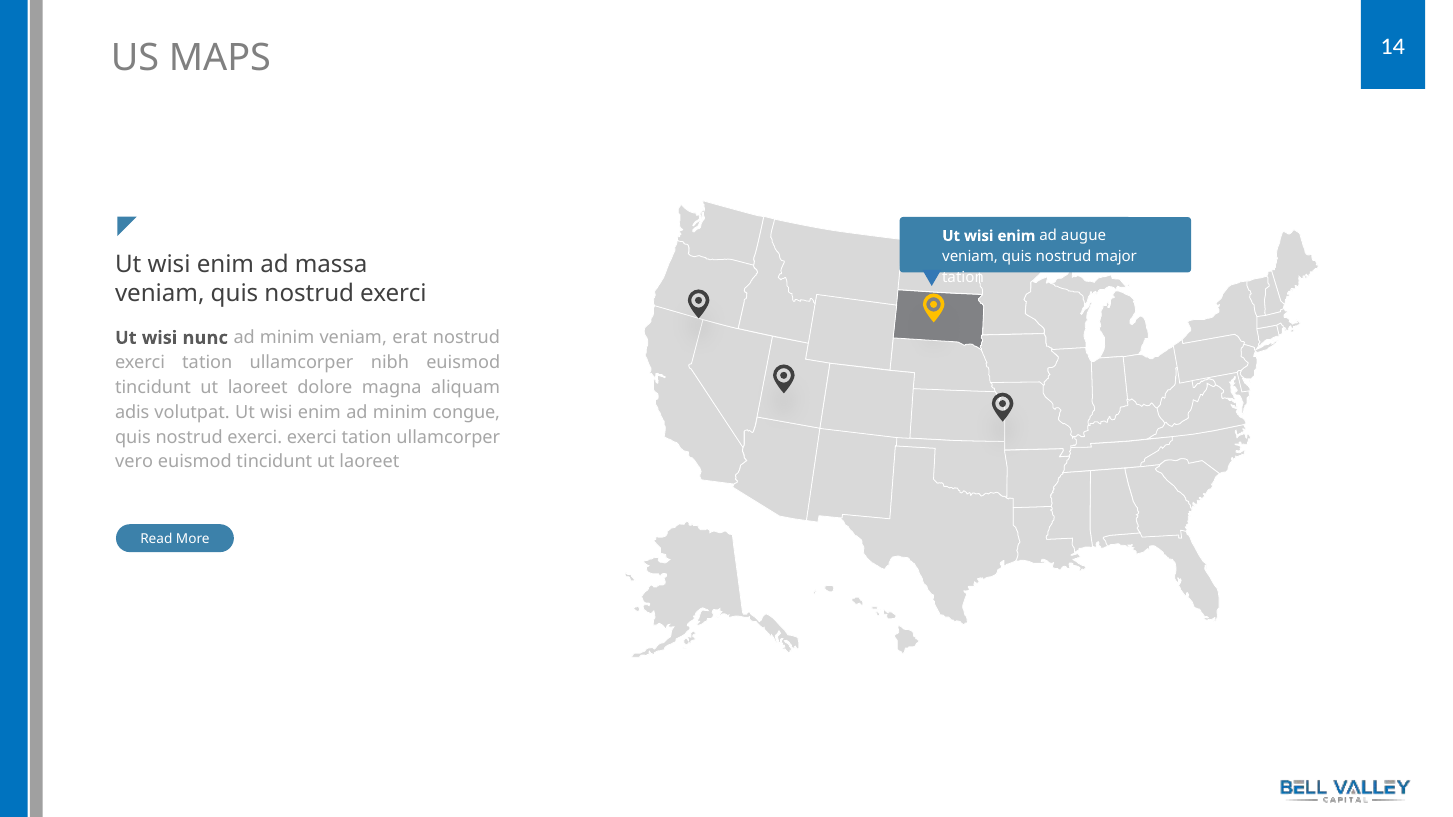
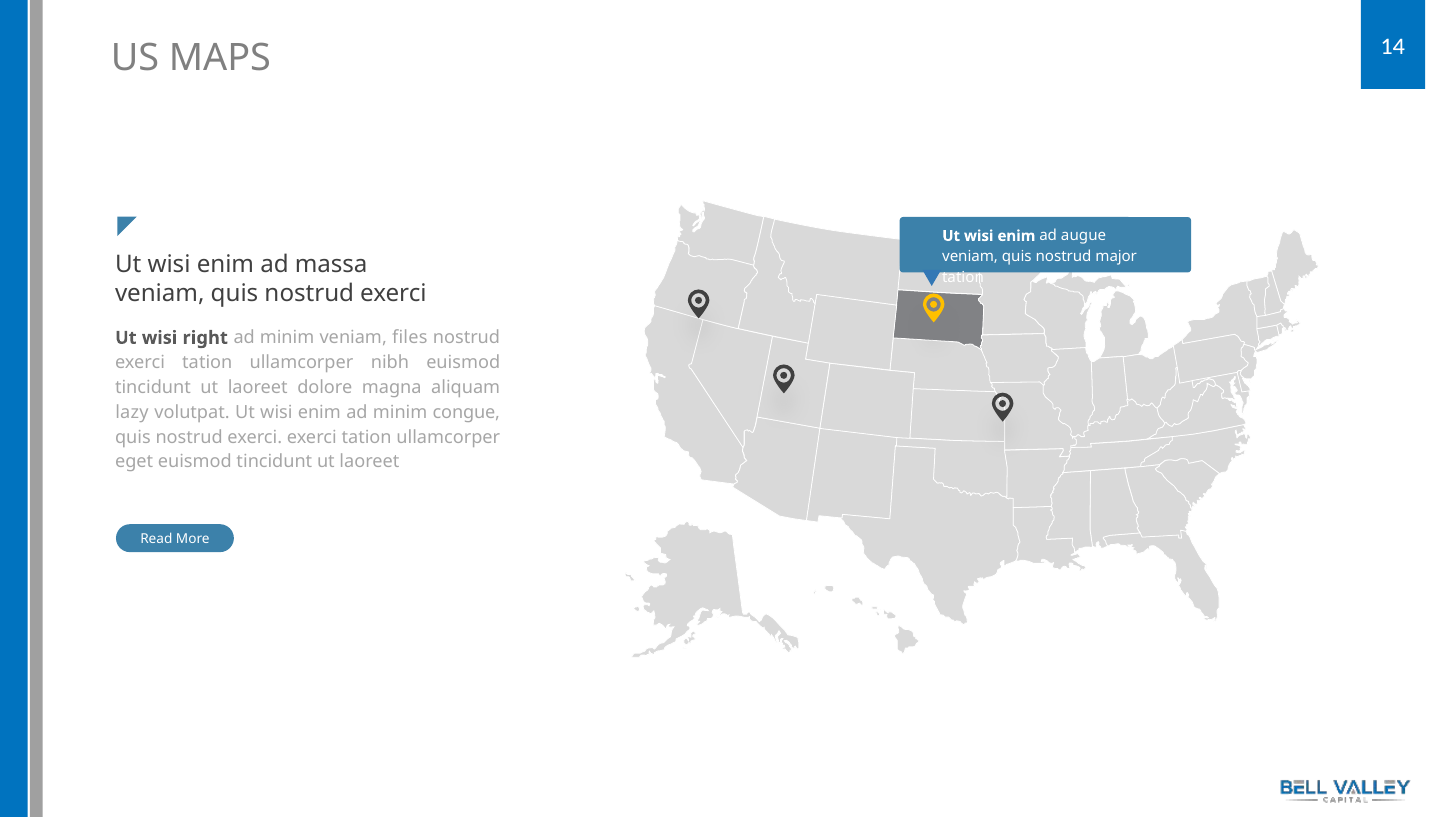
nunc: nunc -> right
erat: erat -> files
adis: adis -> lazy
vero: vero -> eget
